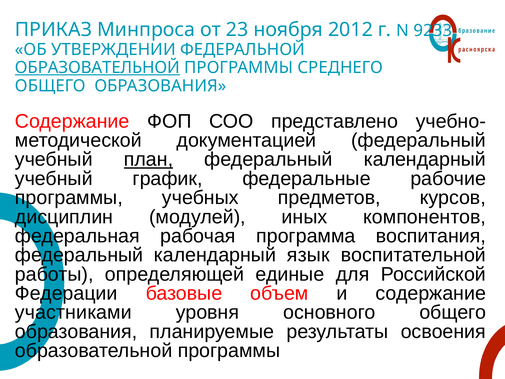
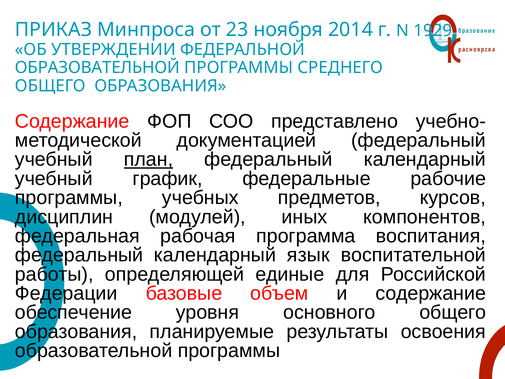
2012: 2012 -> 2014
9233: 9233 -> 1929
ОБРАЗОВАТЕЛЬНОЙ at (97, 68) underline: present -> none
участниками: участниками -> обеспечение
